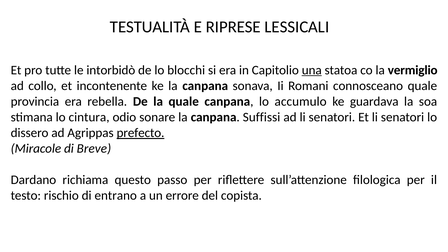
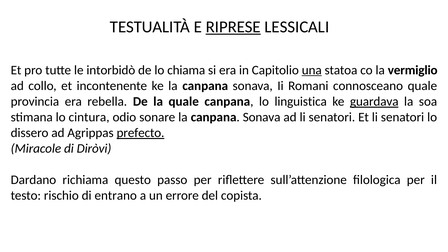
RIPRESE underline: none -> present
blocchi: blocchi -> chiama
accumulo: accumulo -> linguistica
guardava underline: none -> present
sonare la canpana Suffissi: Suffissi -> Sonava
Breve: Breve -> Diròvi
